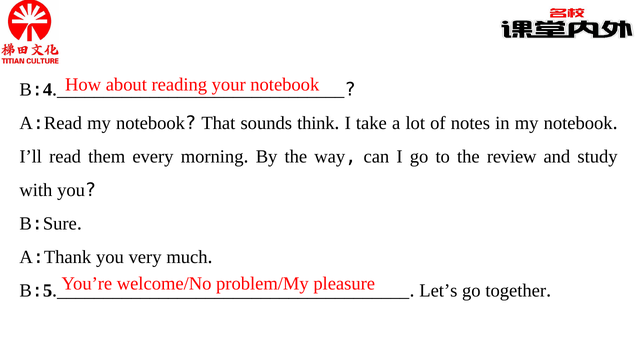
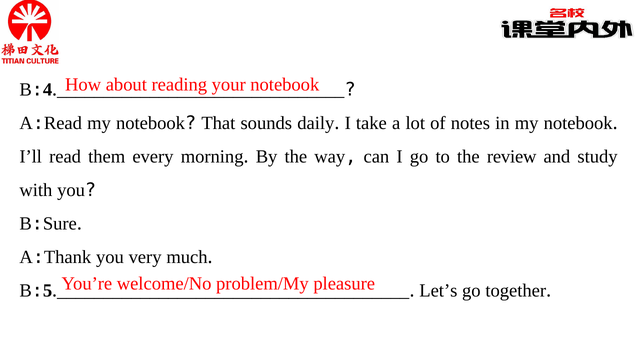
think: think -> daily
